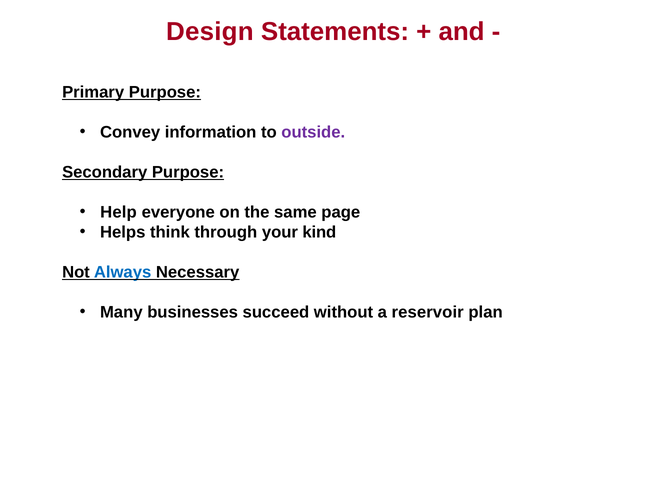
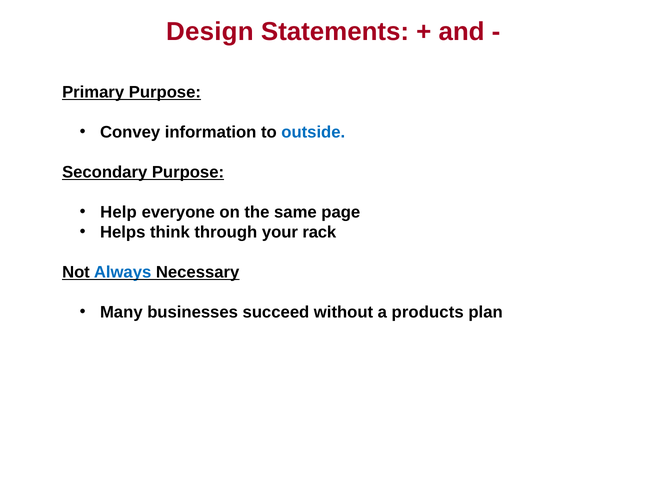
outside colour: purple -> blue
kind: kind -> rack
reservoir: reservoir -> products
